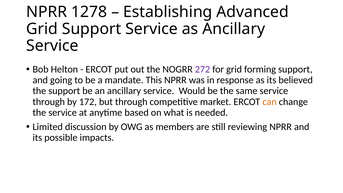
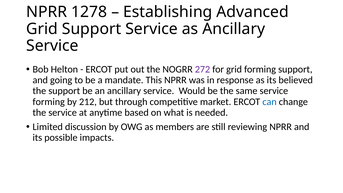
through at (49, 102): through -> forming
172: 172 -> 212
can colour: orange -> blue
